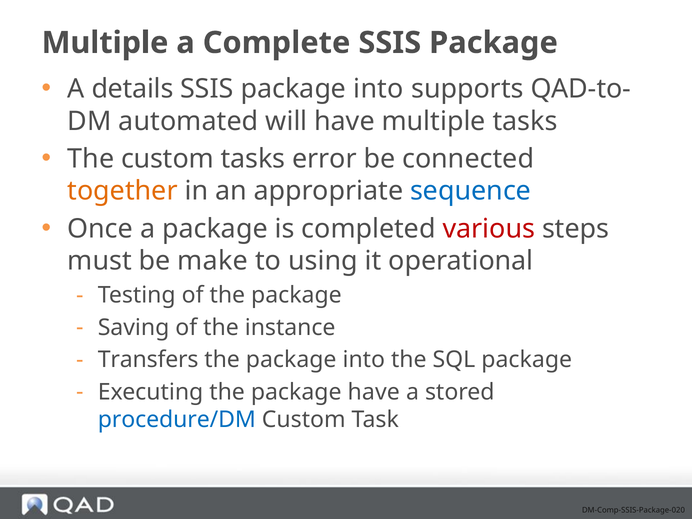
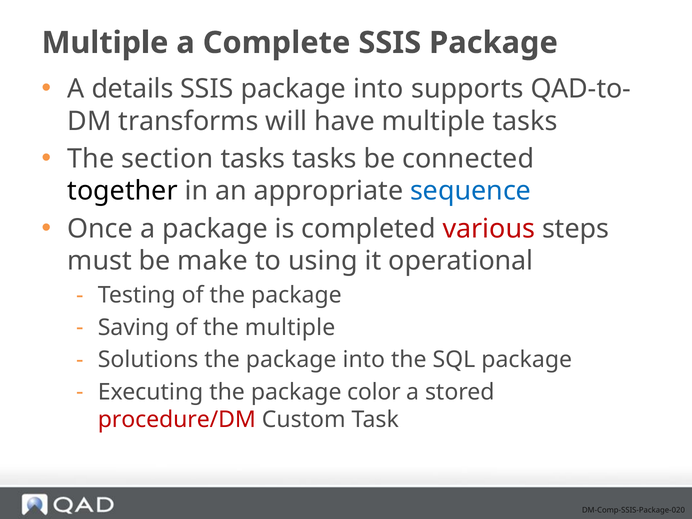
automated: automated -> transforms
The custom: custom -> section
tasks error: error -> tasks
together colour: orange -> black
the instance: instance -> multiple
Transfers: Transfers -> Solutions
package have: have -> color
procedure/DM colour: blue -> red
